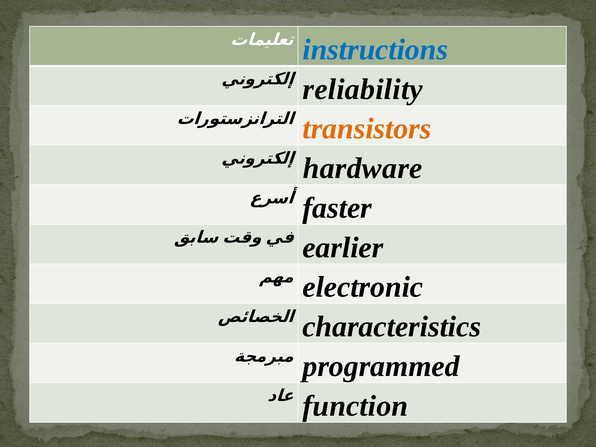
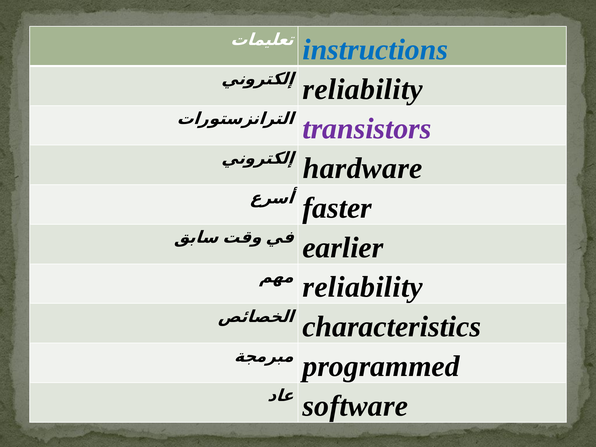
transistors colour: orange -> purple
electronic at (363, 287): electronic -> reliability
function: function -> software
